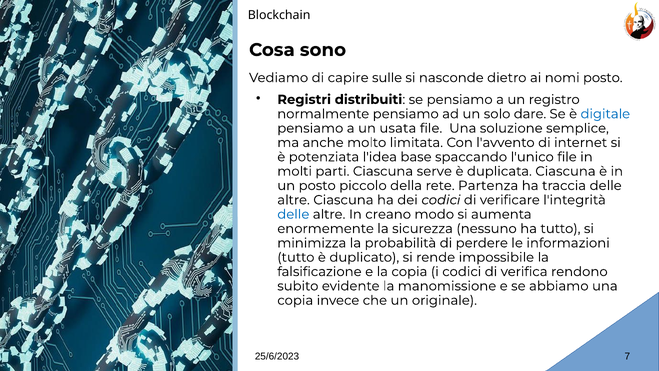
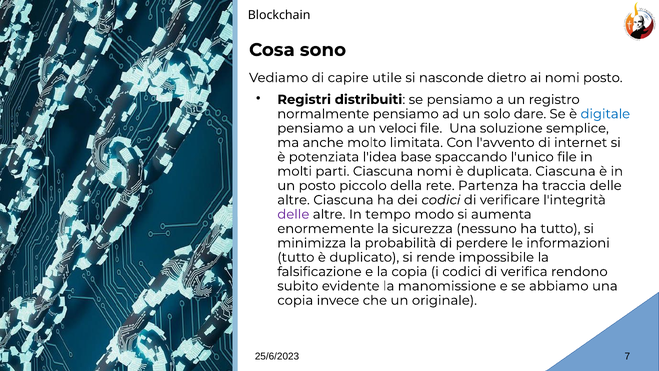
sulle: sulle -> utile
usata: usata -> veloci
Ciascuna serve: serve -> nomi
delle at (293, 214) colour: blue -> purple
creano: creano -> tempo
